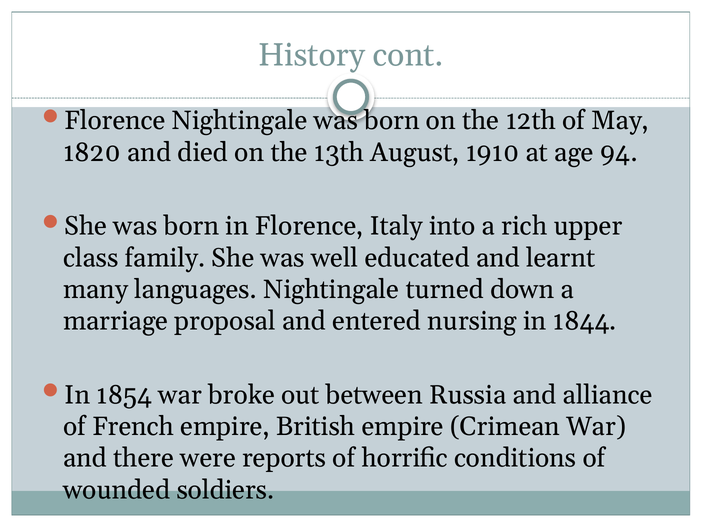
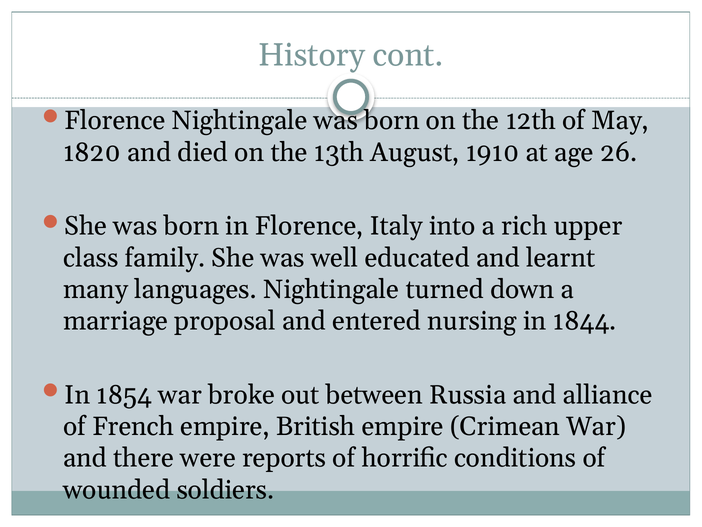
94: 94 -> 26
